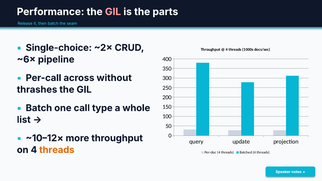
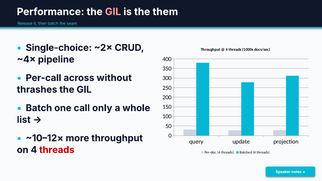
parts: parts -> them
~6×: ~6× -> ~4×
type: type -> only
threads at (57, 150) colour: orange -> red
